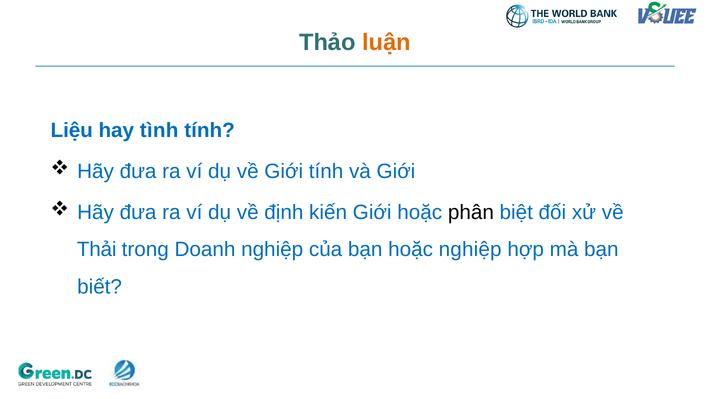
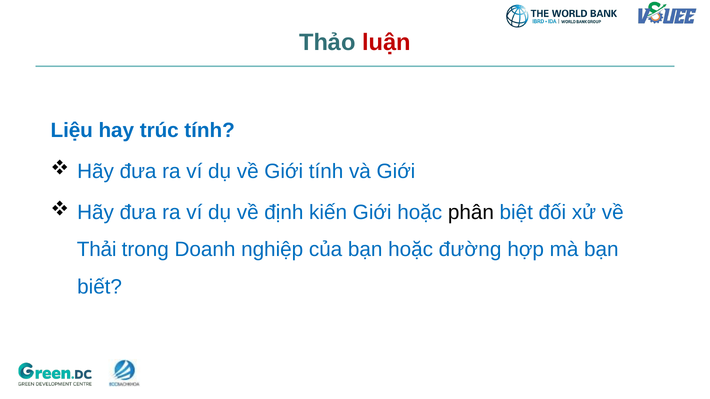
luận colour: orange -> red
tình: tình -> trúc
hoặc nghiệp: nghiệp -> đường
